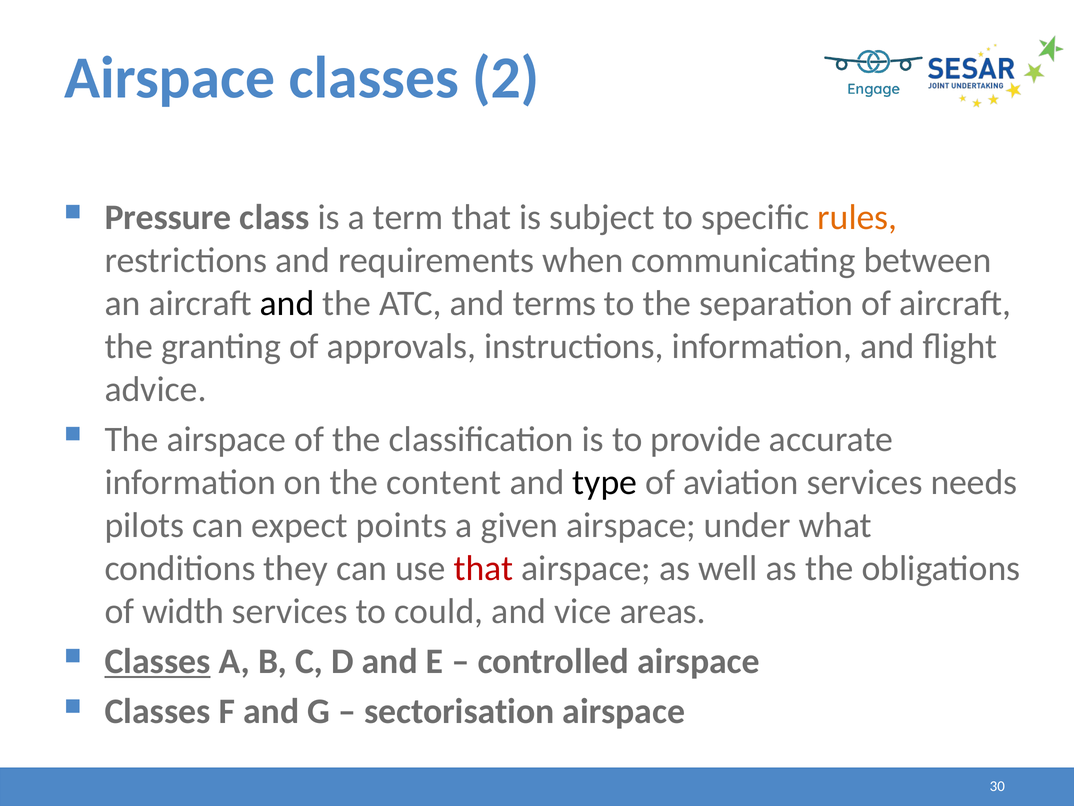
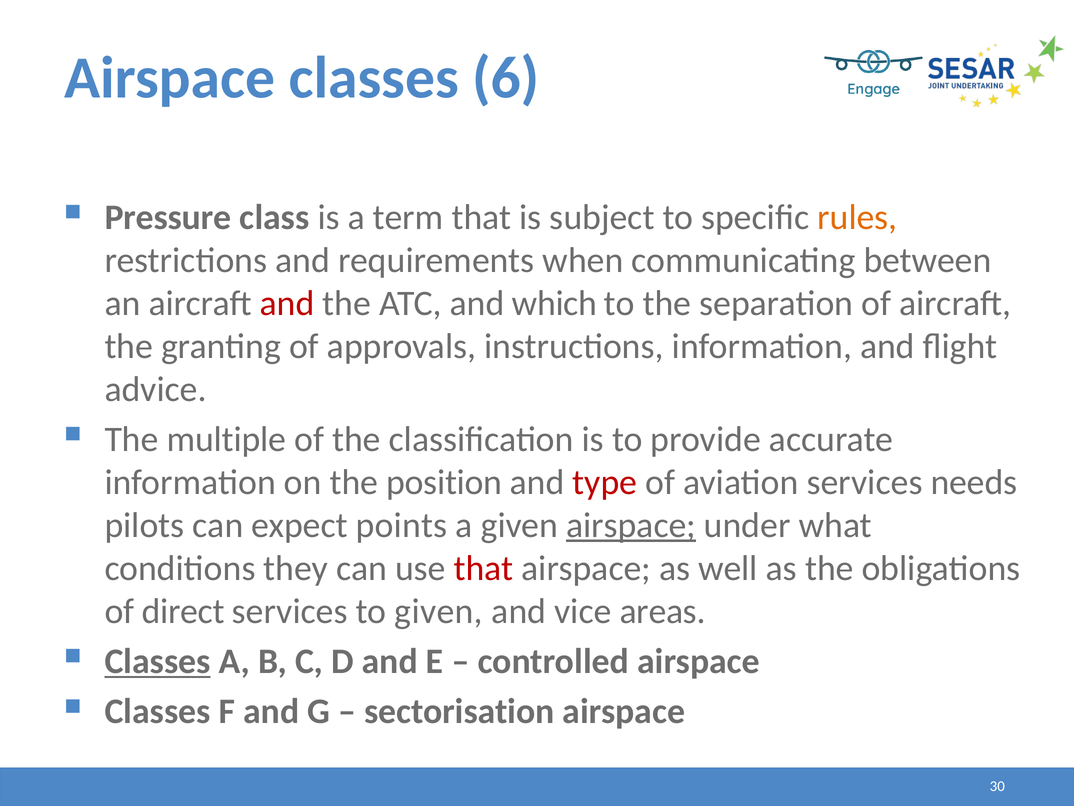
2: 2 -> 6
and at (287, 303) colour: black -> red
terms: terms -> which
The airspace: airspace -> multiple
content: content -> position
type colour: black -> red
airspace at (631, 525) underline: none -> present
width: width -> direct
to could: could -> given
